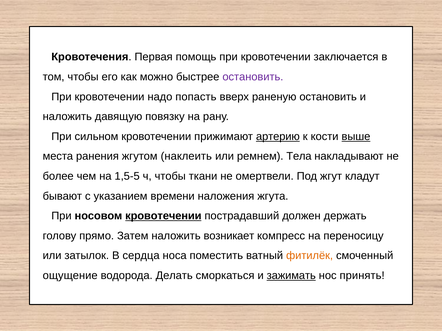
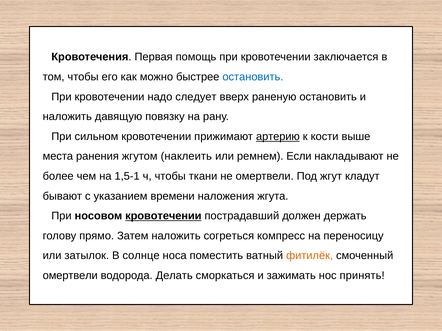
остановить at (253, 77) colour: purple -> blue
попасть: попасть -> следует
выше underline: present -> none
Тела: Тела -> Если
1,5-5: 1,5-5 -> 1,5-1
возникает: возникает -> согреться
сердца: сердца -> солнце
ощущение at (70, 276): ощущение -> омертвели
зажимать underline: present -> none
